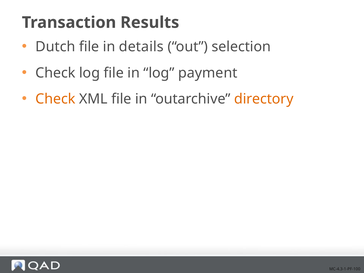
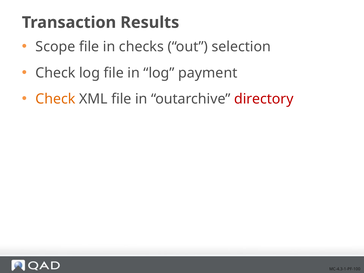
Dutch: Dutch -> Scope
details: details -> checks
directory colour: orange -> red
